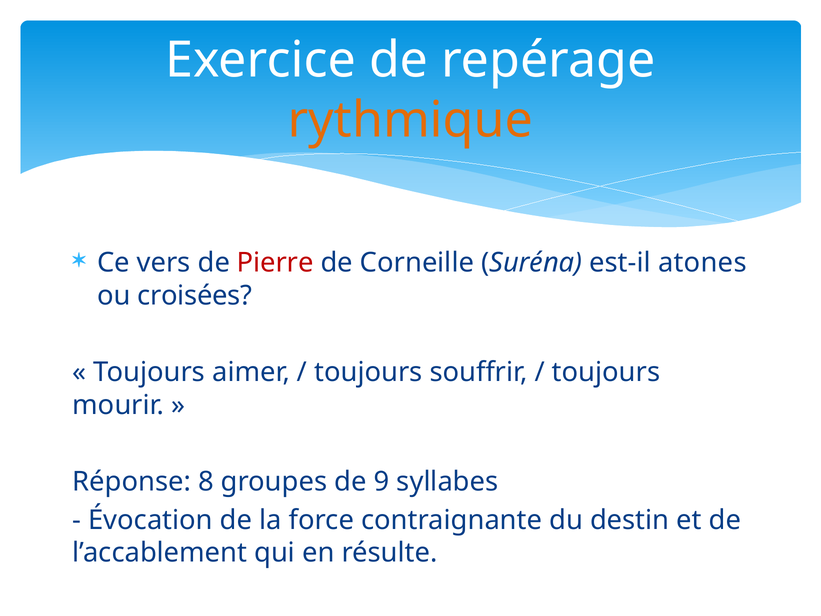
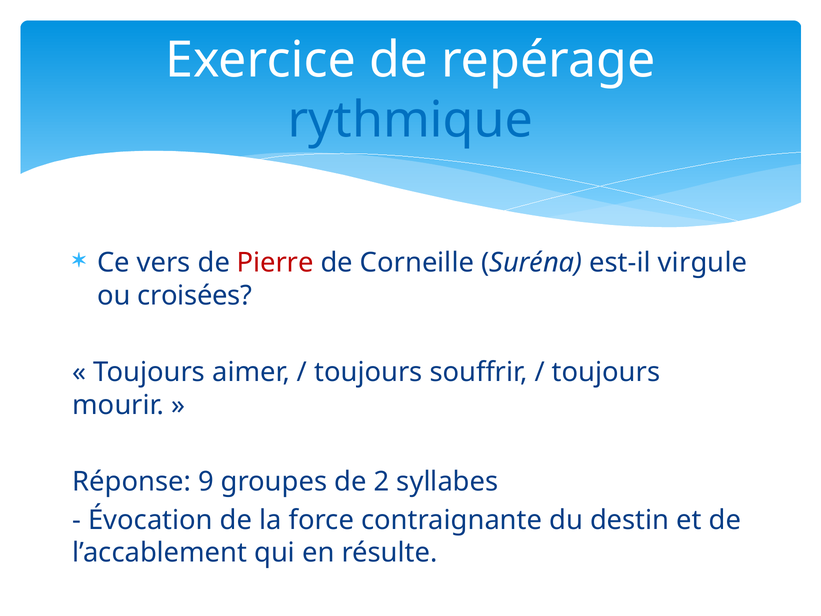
rythmique colour: orange -> blue
atones: atones -> virgule
8: 8 -> 9
9: 9 -> 2
